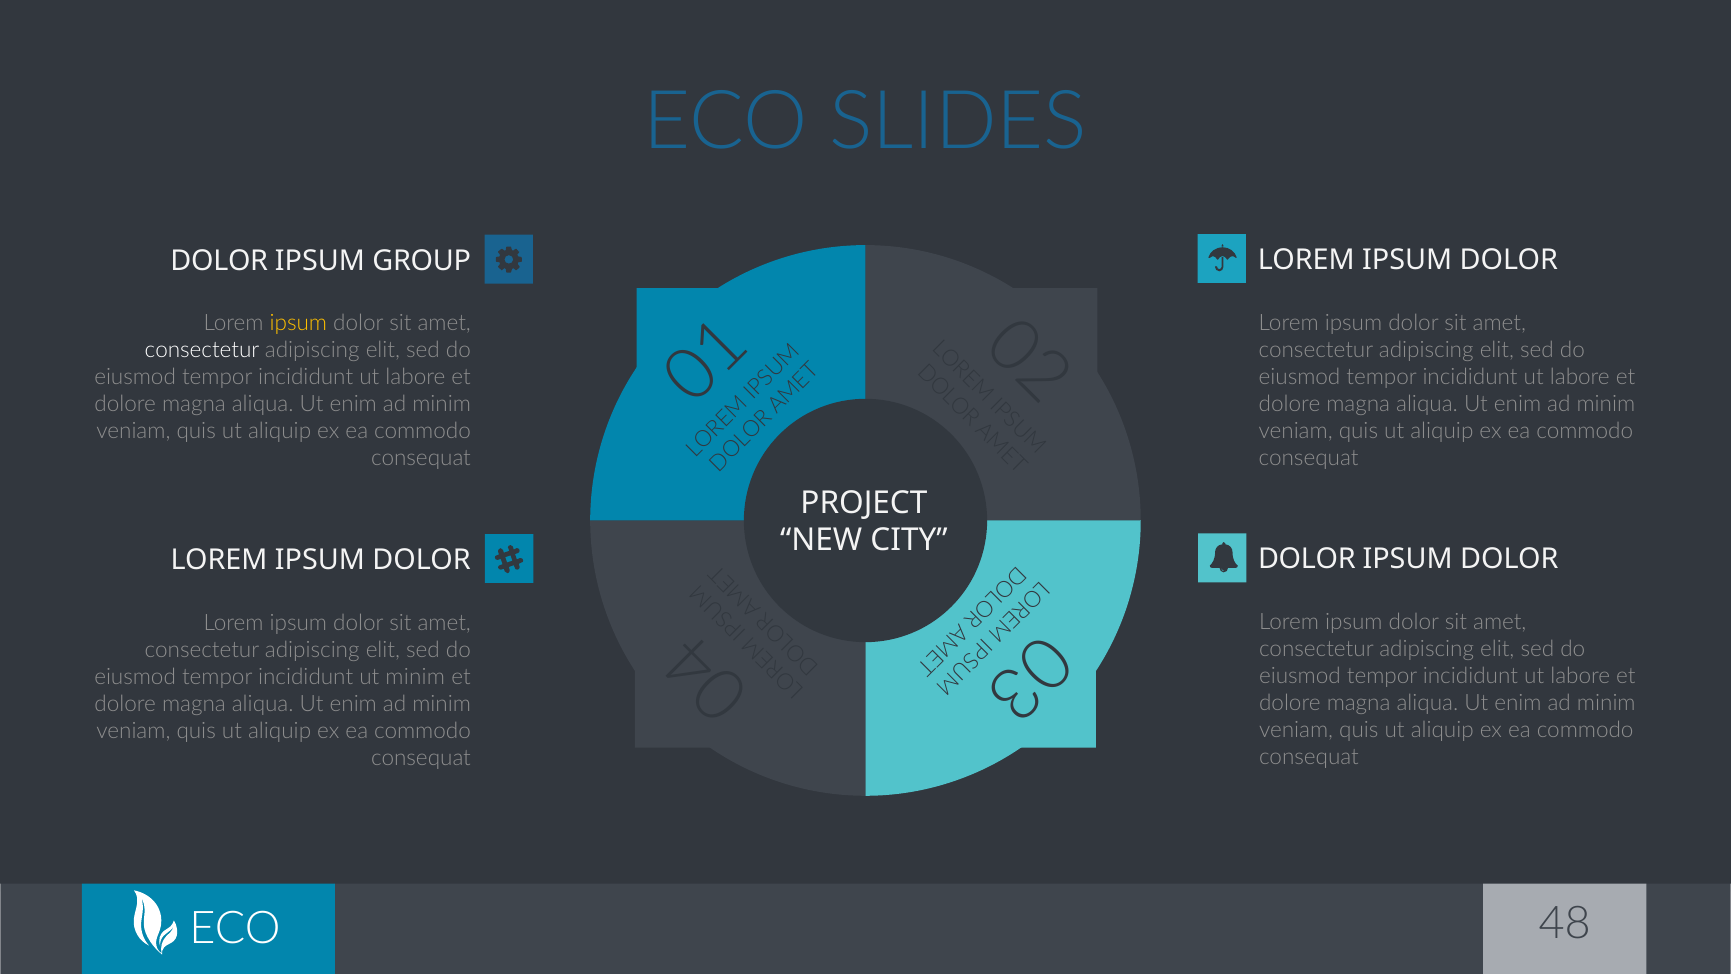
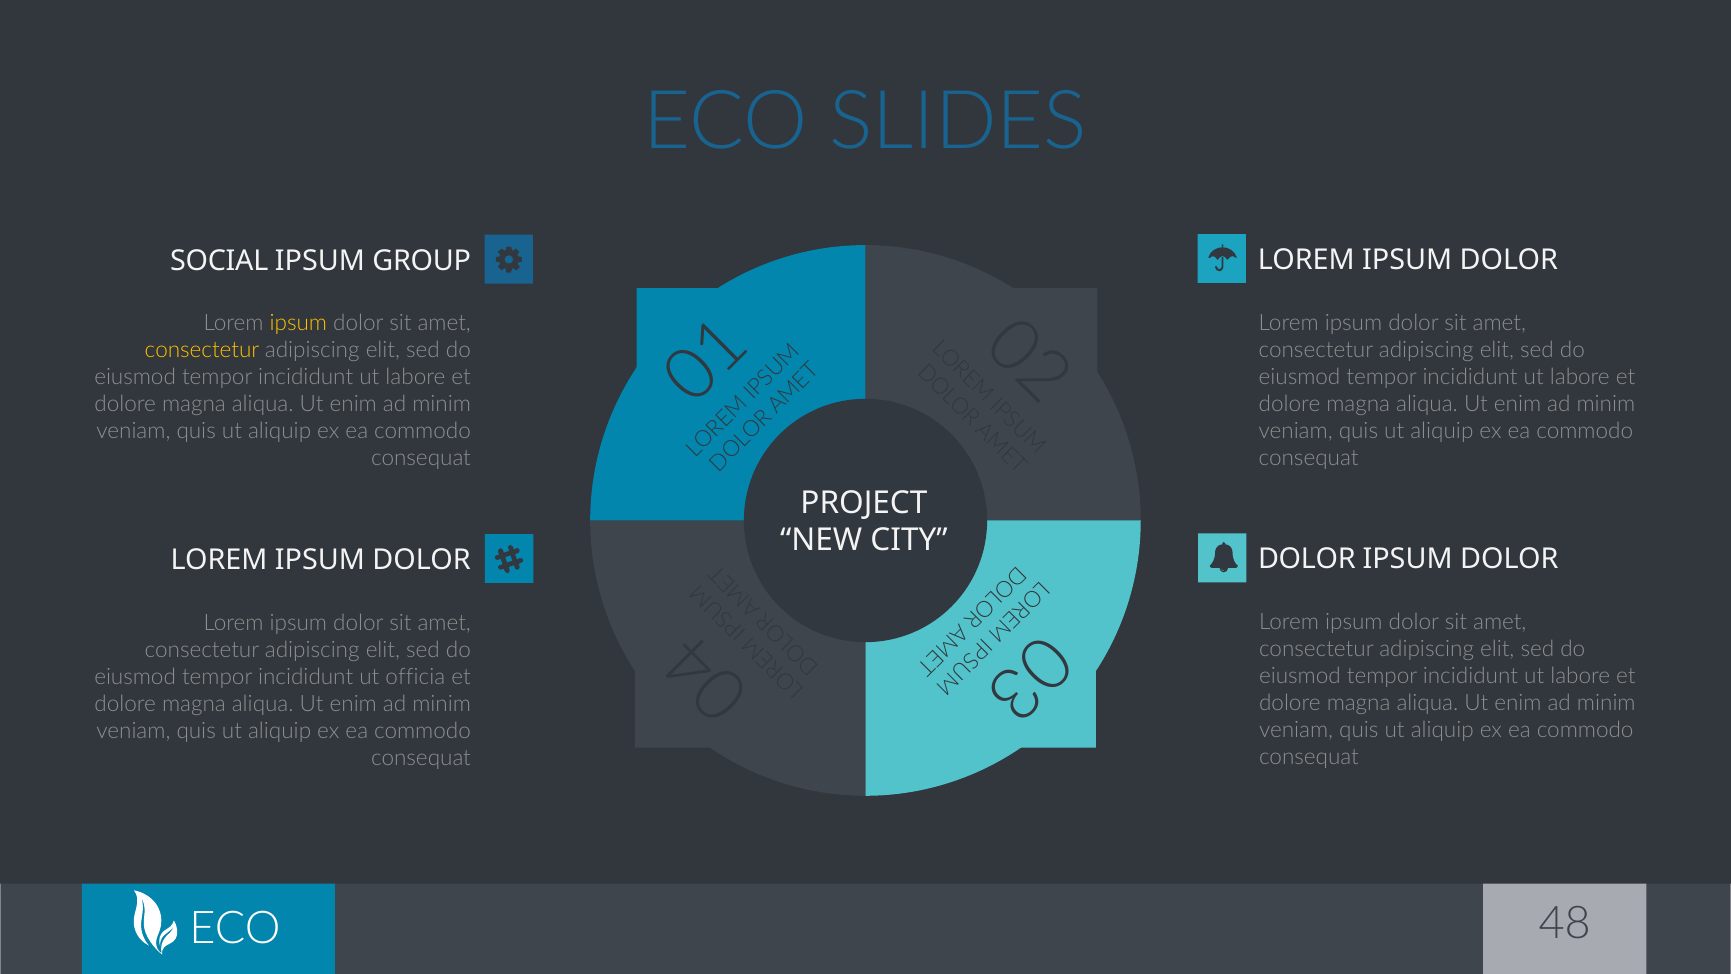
DOLOR at (219, 261): DOLOR -> SOCIAL
consectetur at (202, 350) colour: white -> yellow
ut minim: minim -> officia
